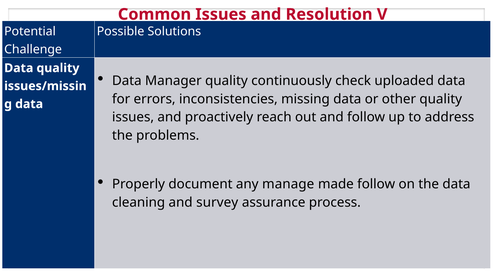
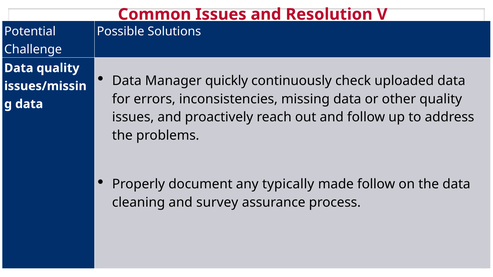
Manager quality: quality -> quickly
manage: manage -> typically
